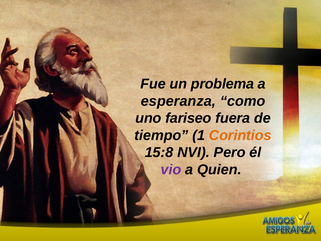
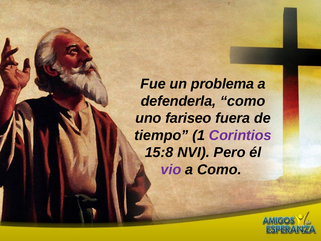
esperanza: esperanza -> defenderla
Corintios colour: orange -> purple
a Quien: Quien -> Como
